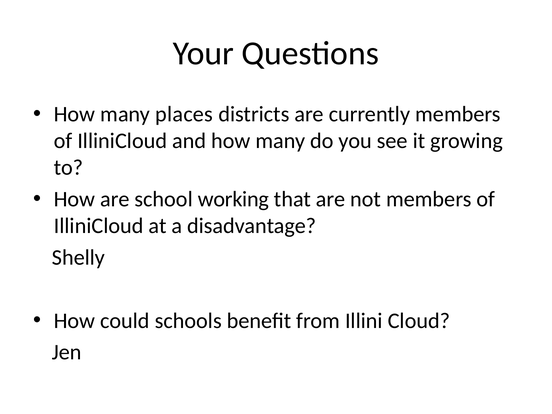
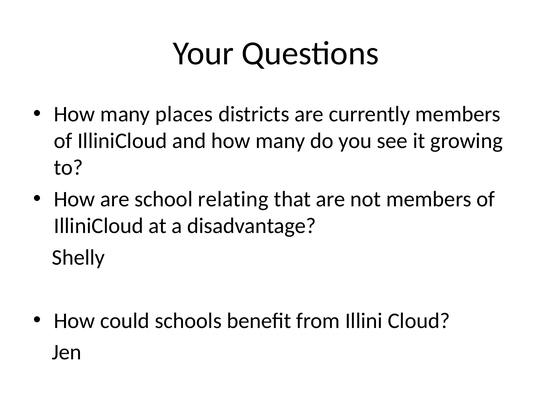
working: working -> relating
